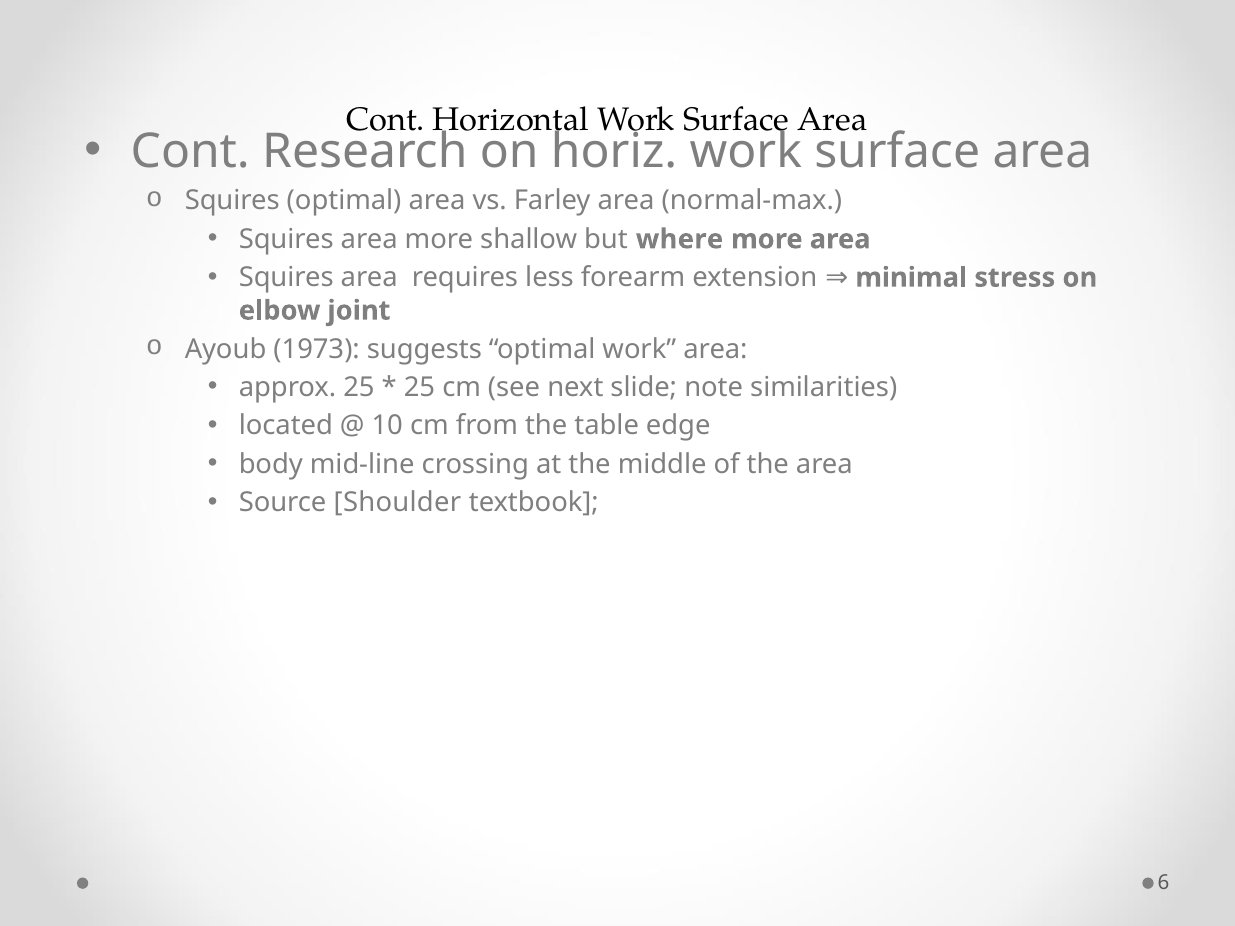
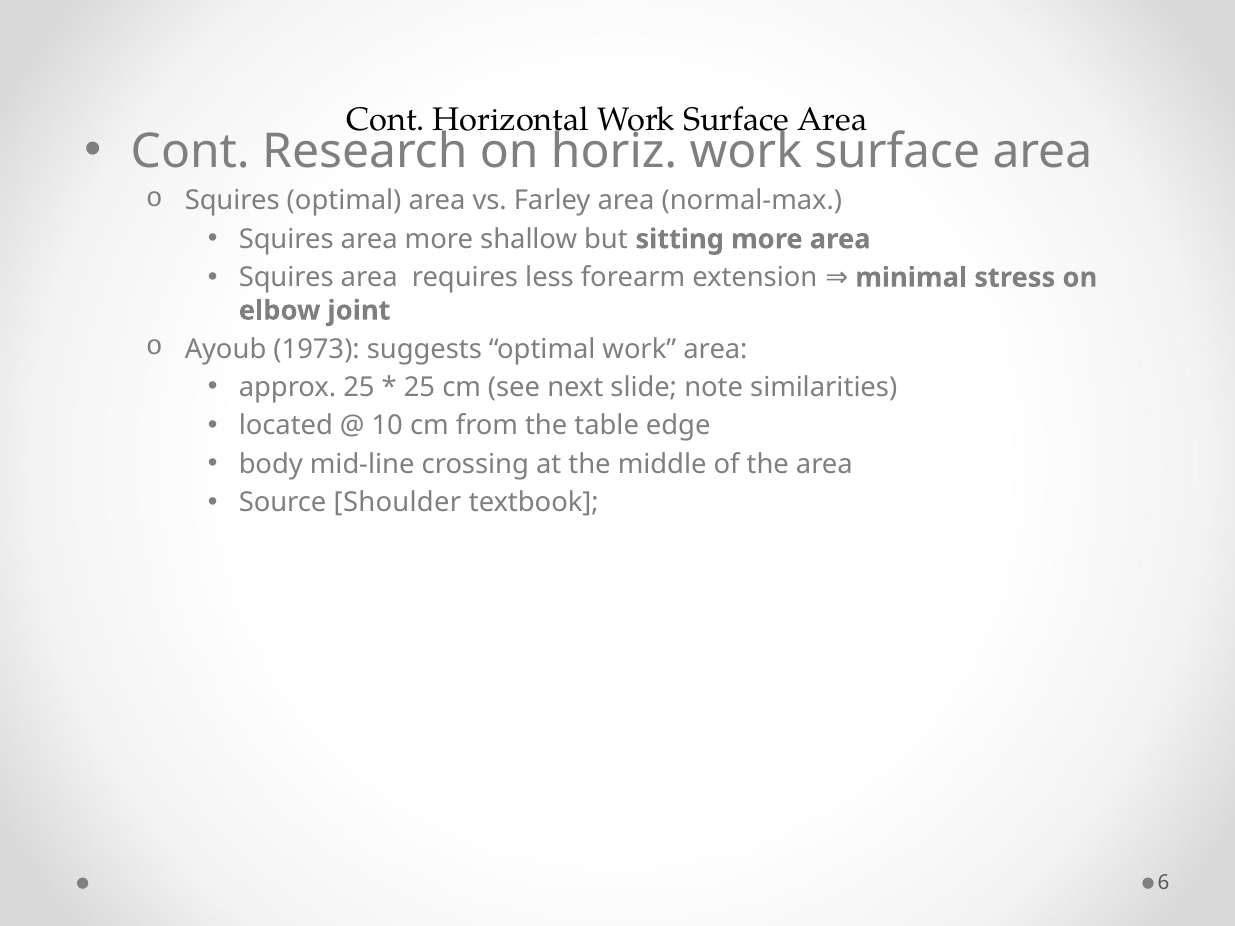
where: where -> sitting
